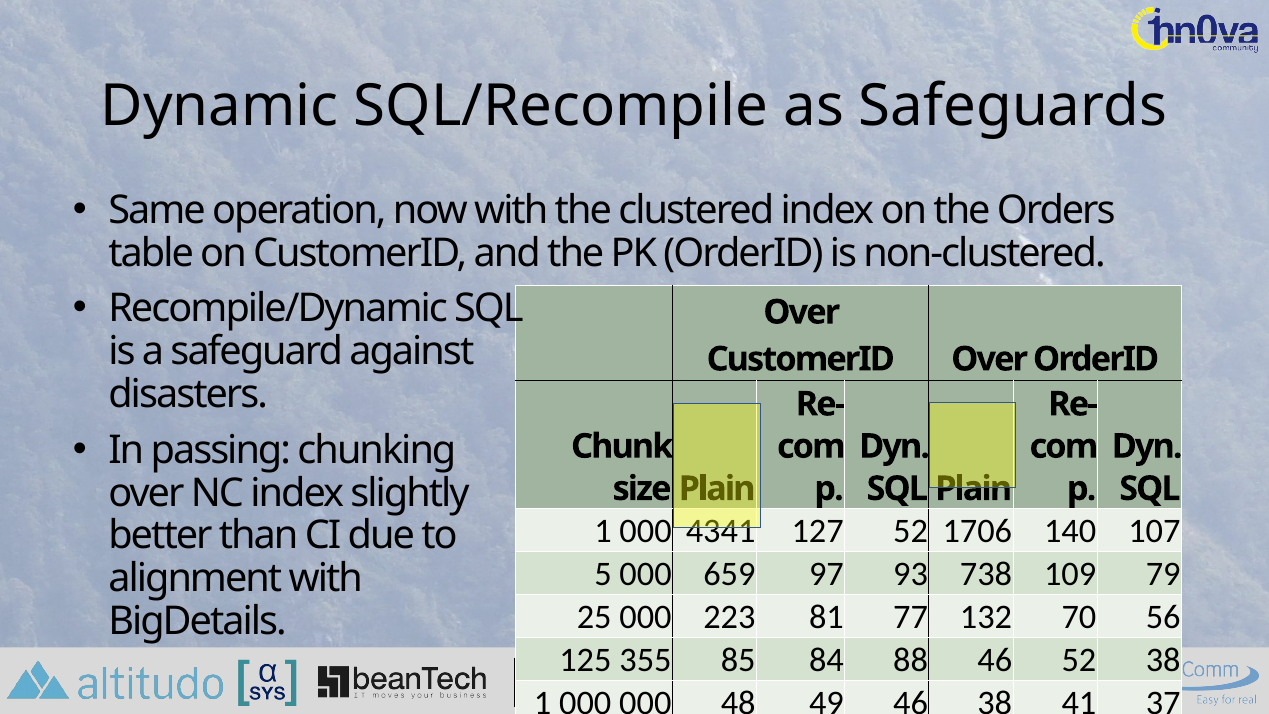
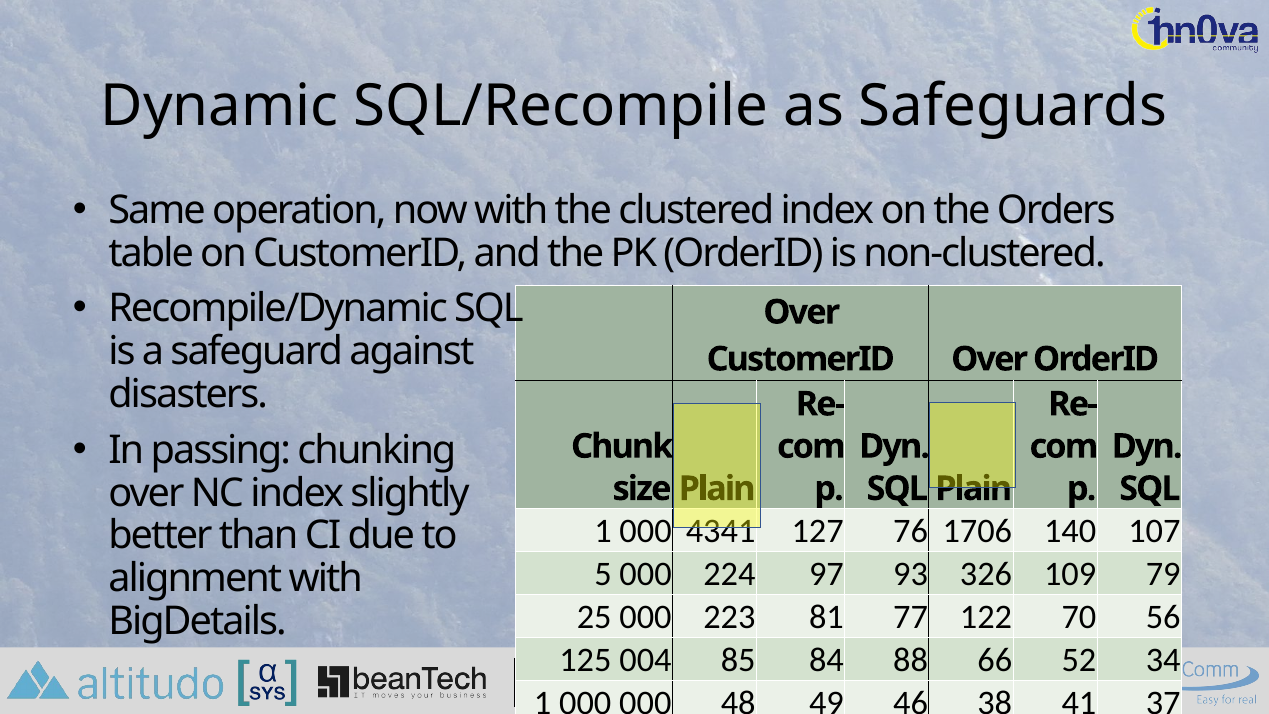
127 52: 52 -> 76
659: 659 -> 224
738: 738 -> 326
132: 132 -> 122
355: 355 -> 004
88 46: 46 -> 66
52 38: 38 -> 34
